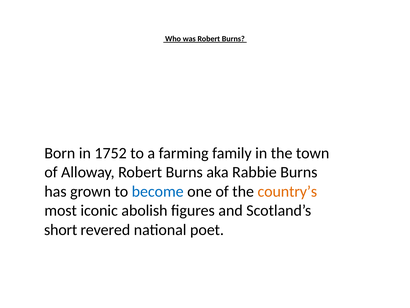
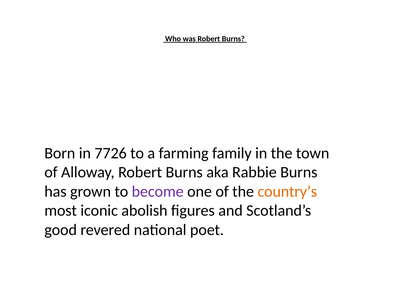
1752: 1752 -> 7726
become colour: blue -> purple
short: short -> good
